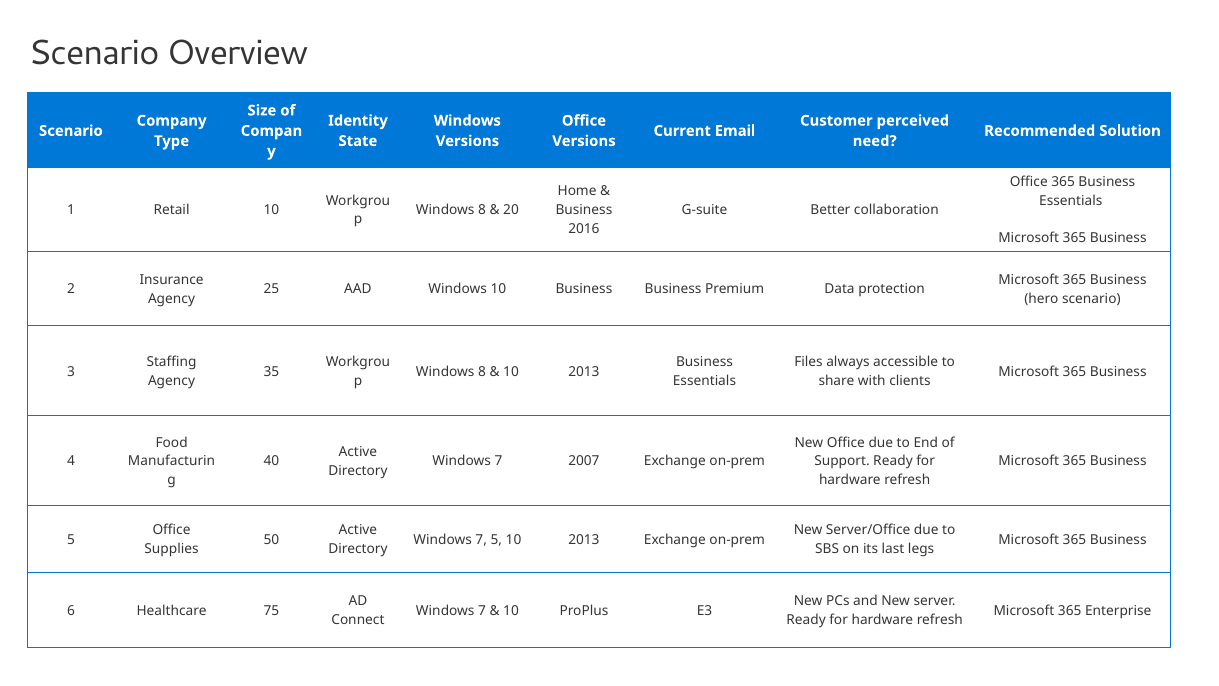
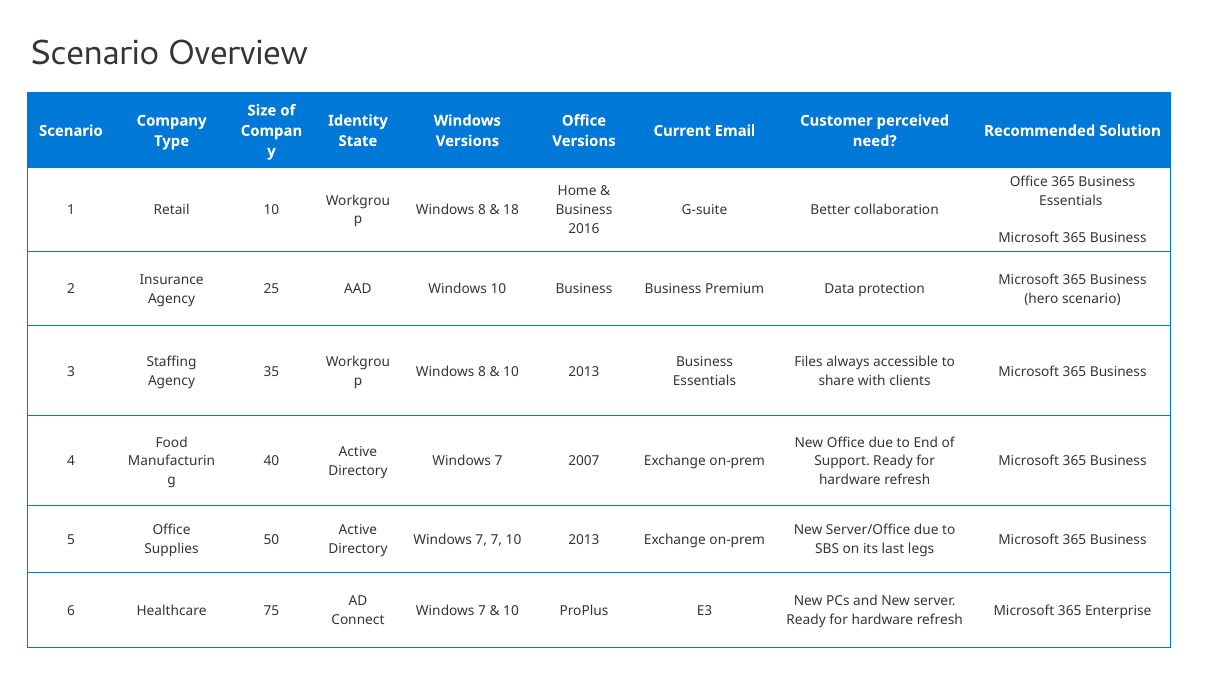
20: 20 -> 18
7 5: 5 -> 7
